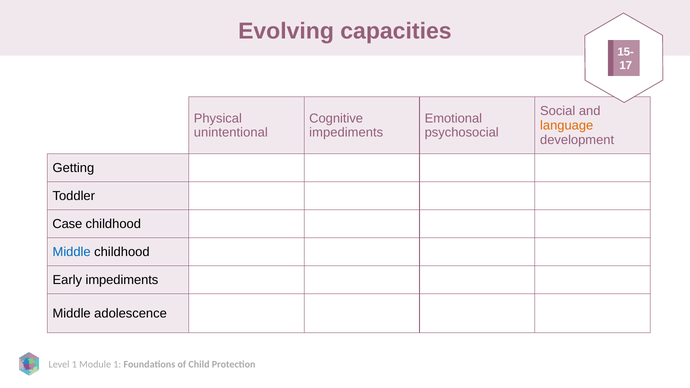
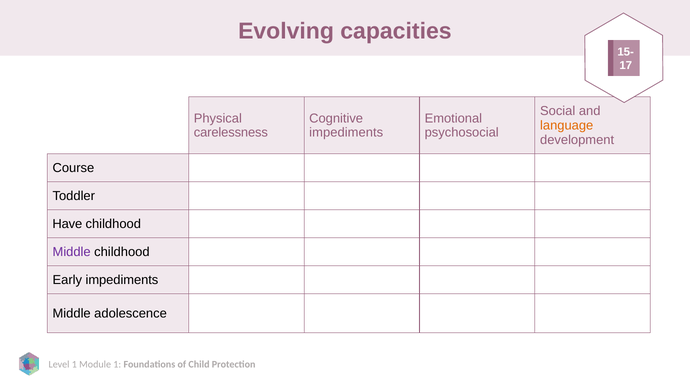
unintentional: unintentional -> carelessness
Getting: Getting -> Course
Case: Case -> Have
Middle at (72, 252) colour: blue -> purple
